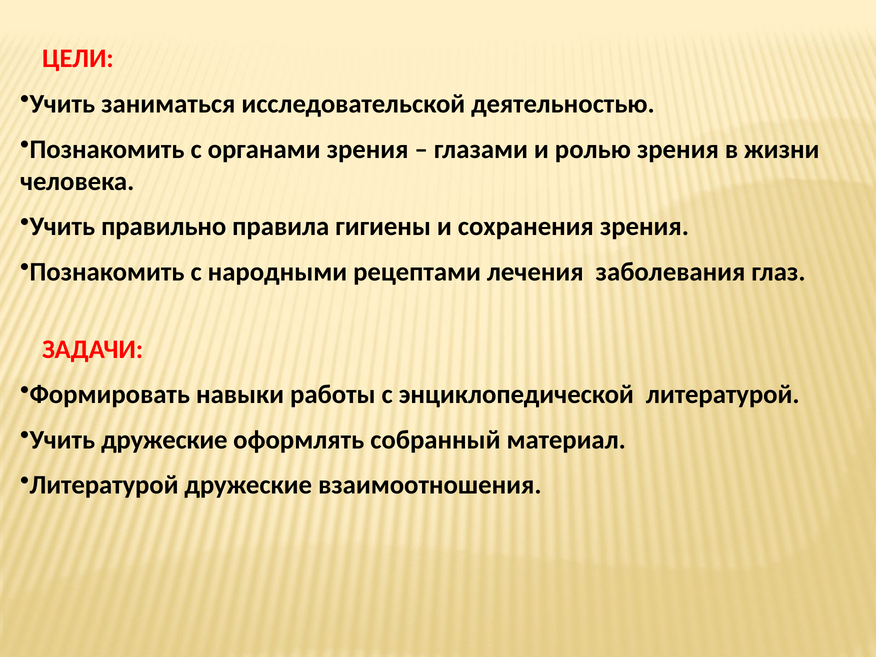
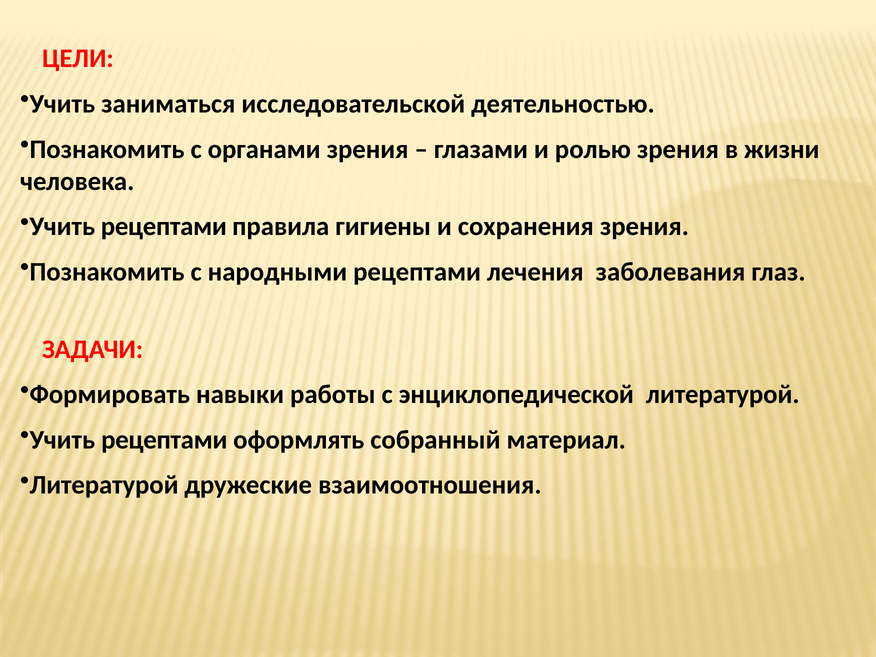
правильно at (164, 227): правильно -> рецептами
дружеские at (164, 440): дружеские -> рецептами
